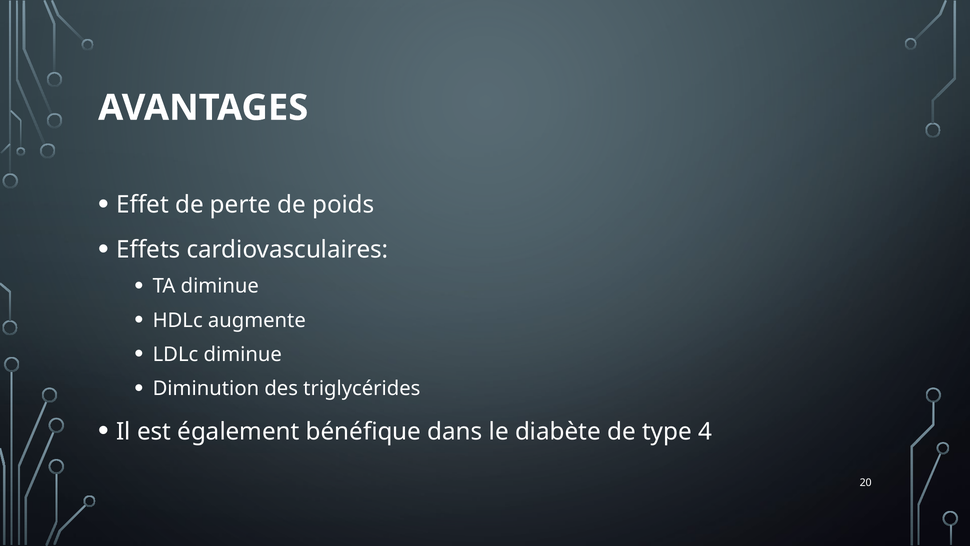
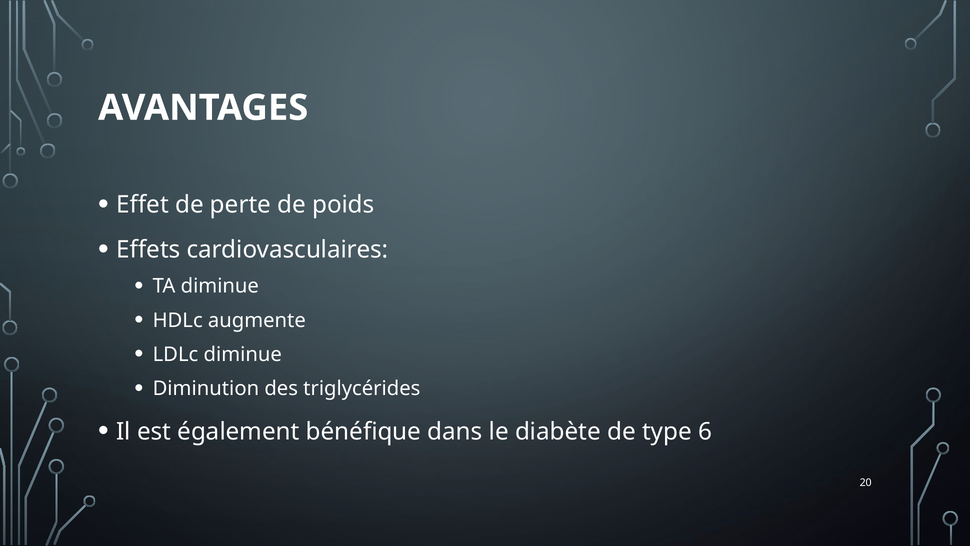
4: 4 -> 6
